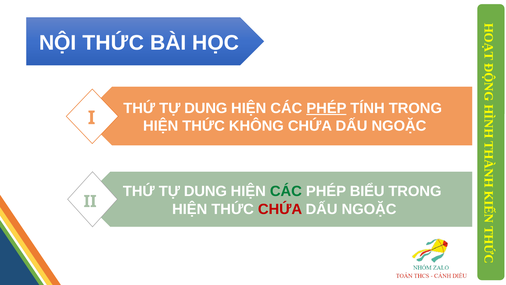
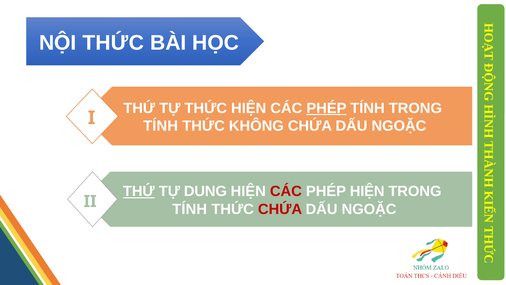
DUNG at (206, 108): DUNG -> THỨC
HIỆN at (161, 126): HIỆN -> TÍNH
THỨ at (139, 191) underline: none -> present
CÁC at (286, 191) colour: green -> red
PHÉP BIỂU: BIỂU -> HIỆN
HIỆN at (190, 209): HIỆN -> TÍNH
